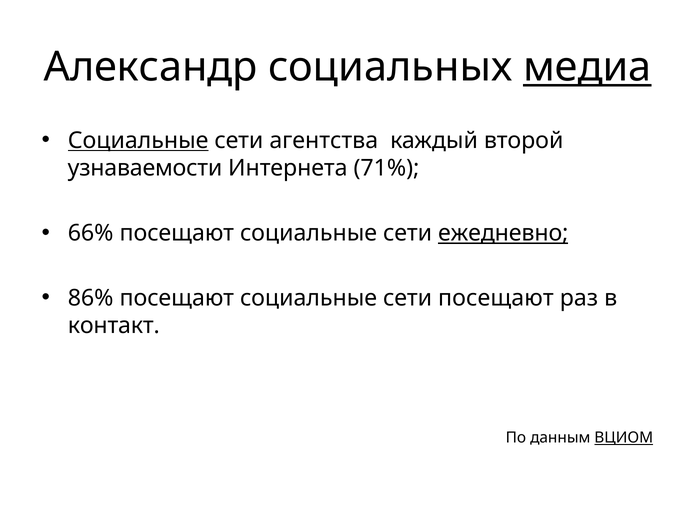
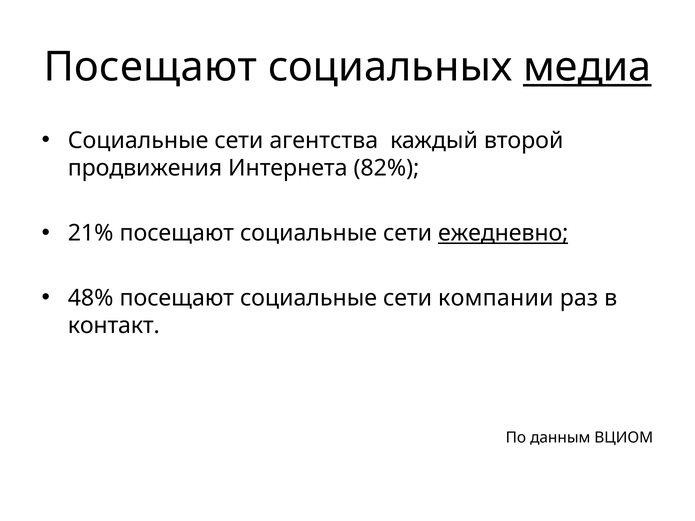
Александр at (151, 67): Александр -> Посещают
Социальные at (138, 141) underline: present -> none
узнаваемости: узнаваемости -> продвижения
71%: 71% -> 82%
66%: 66% -> 21%
86%: 86% -> 48%
сети посещают: посещают -> компании
ВЦИОМ underline: present -> none
